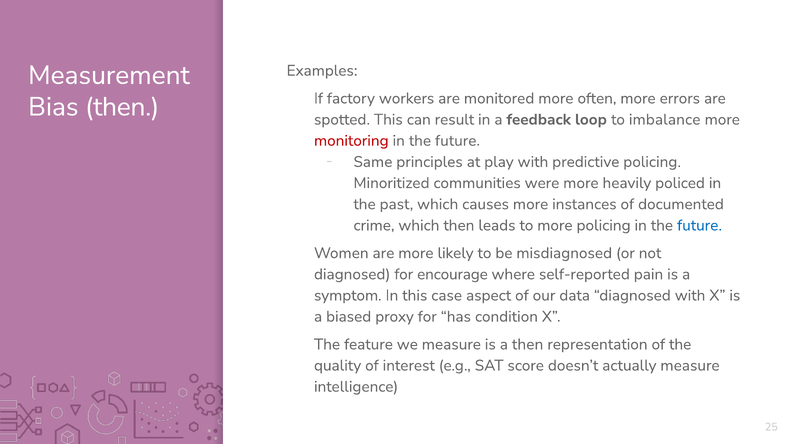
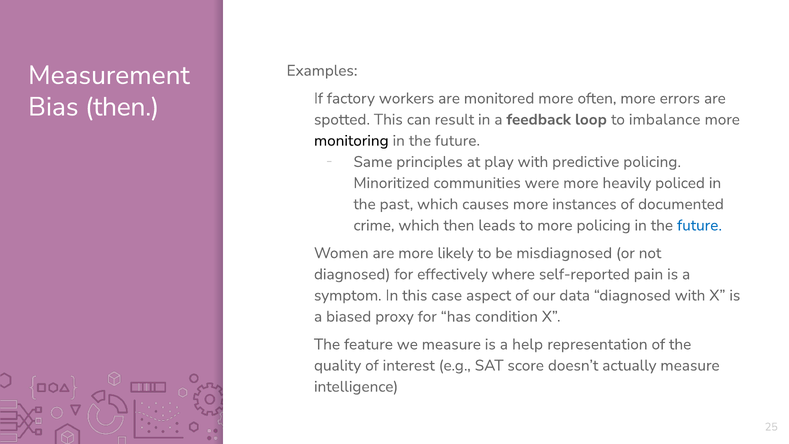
monitoring colour: red -> black
encourage: encourage -> effectively
a then: then -> help
